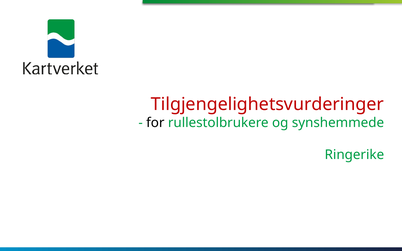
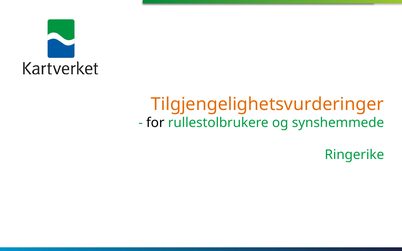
Tilgjengelighetsvurderinger colour: red -> orange
